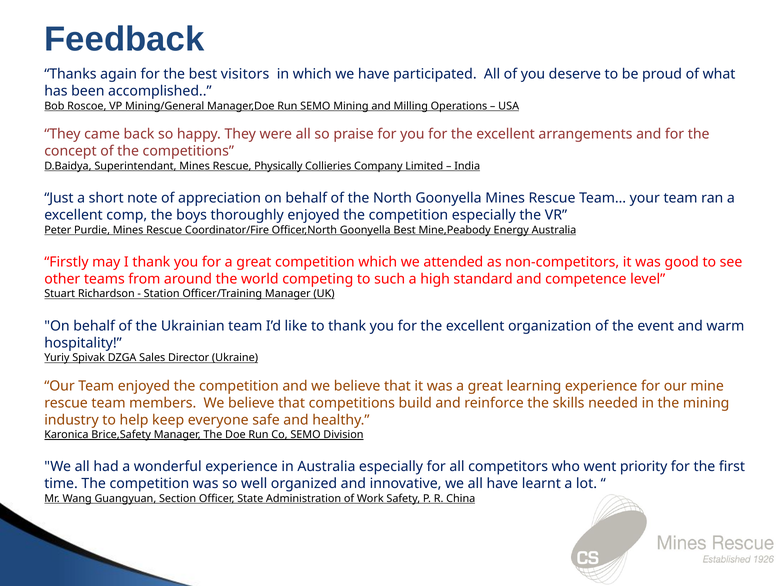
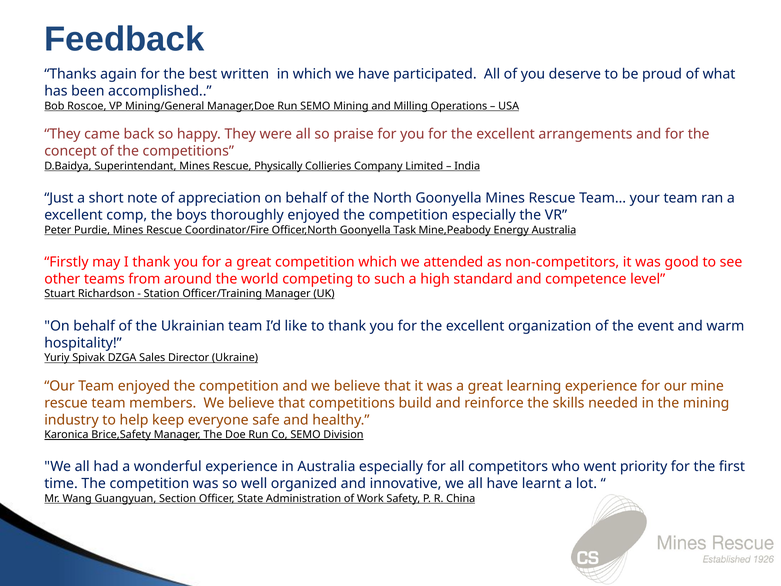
visitors: visitors -> written
Goonyella Best: Best -> Task
